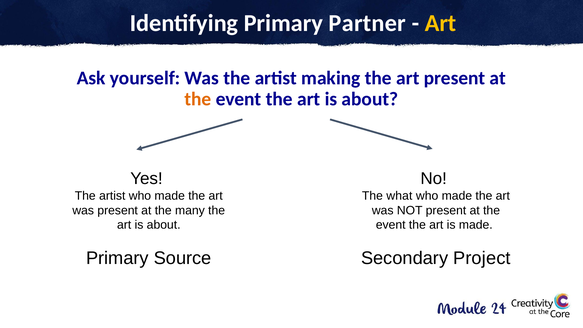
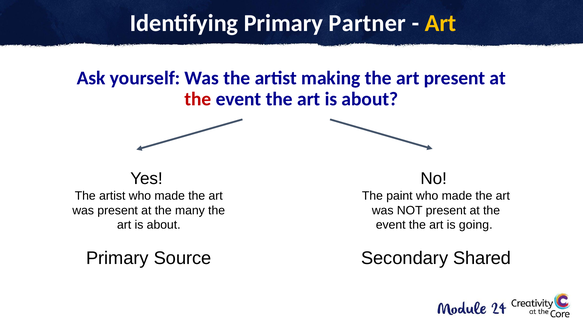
the at (198, 99) colour: orange -> red
what: what -> paint
is made: made -> going
Project: Project -> Shared
